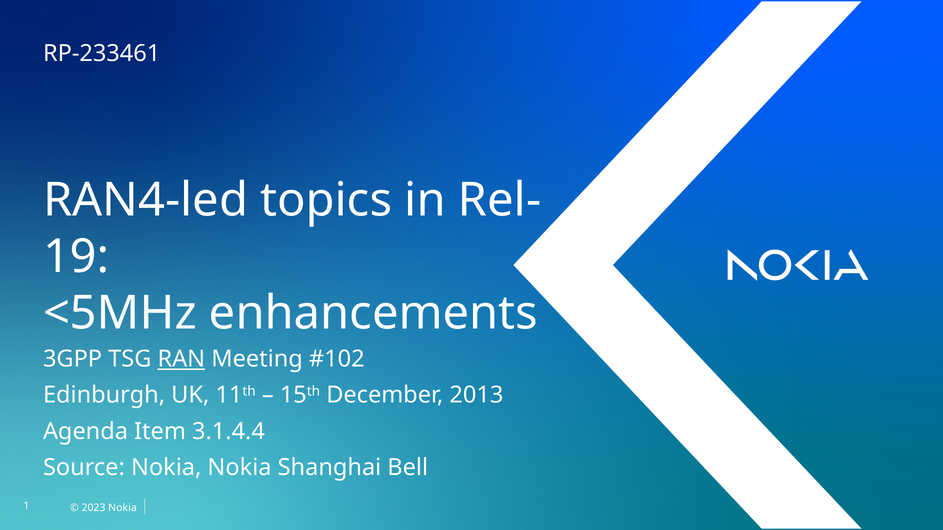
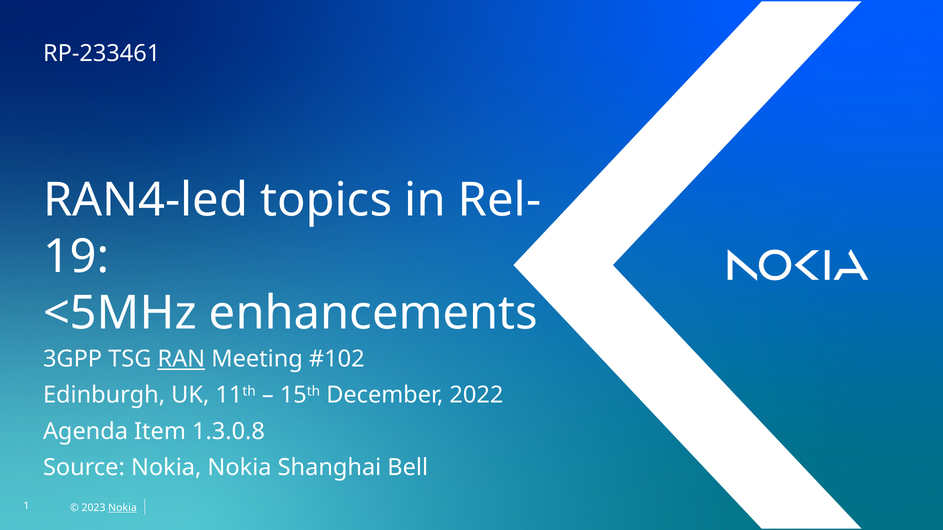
2013: 2013 -> 2022
3.1.4.4: 3.1.4.4 -> 1.3.0.8
Nokia at (123, 508) underline: none -> present
